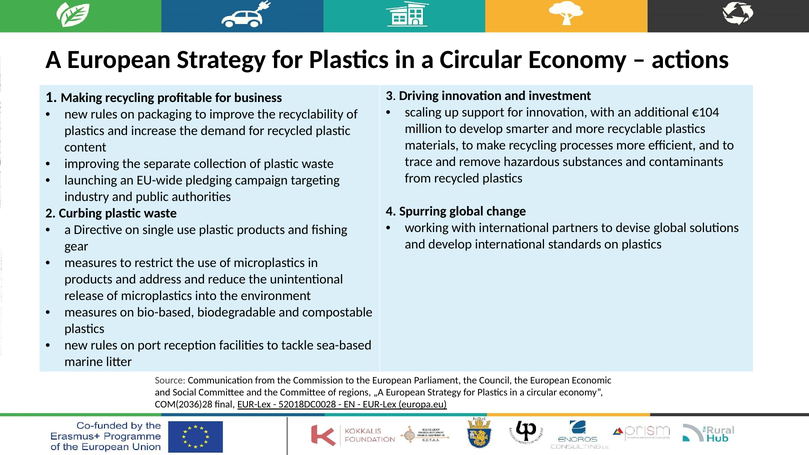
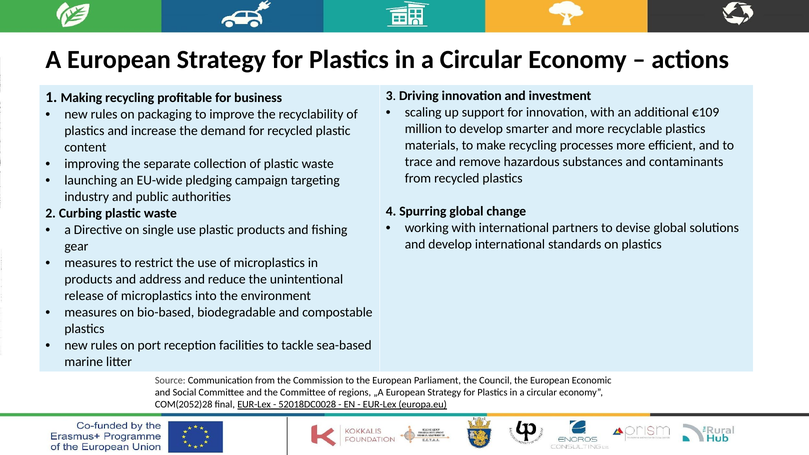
€104: €104 -> €109
COM(2036)28: COM(2036)28 -> COM(2052)28
